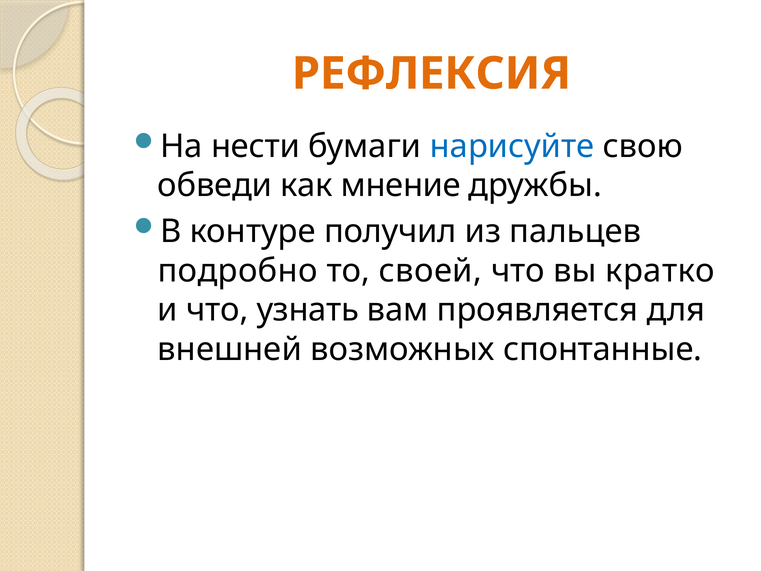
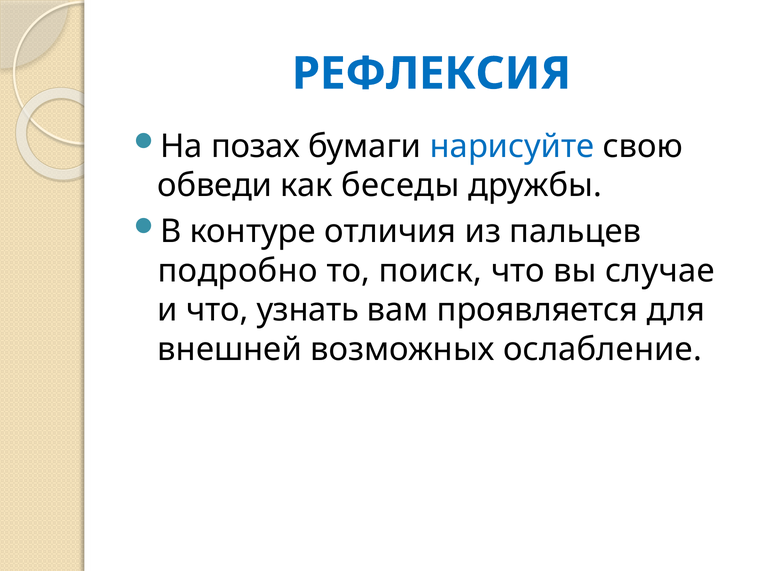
РЕФЛЕКСИЯ colour: orange -> blue
нести: нести -> позах
мнение: мнение -> беседы
получил: получил -> отличия
своей: своей -> поиск
кратко: кратко -> случае
спонтанные: спонтанные -> ослабление
